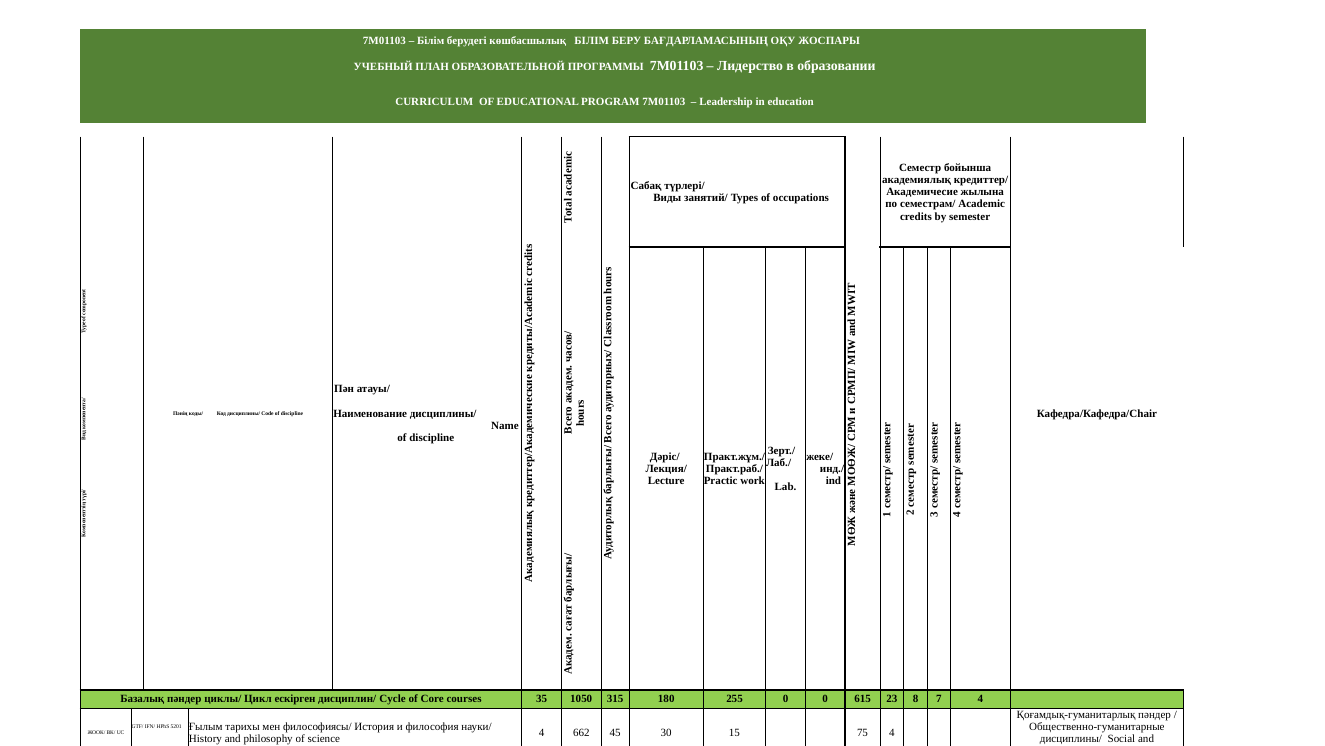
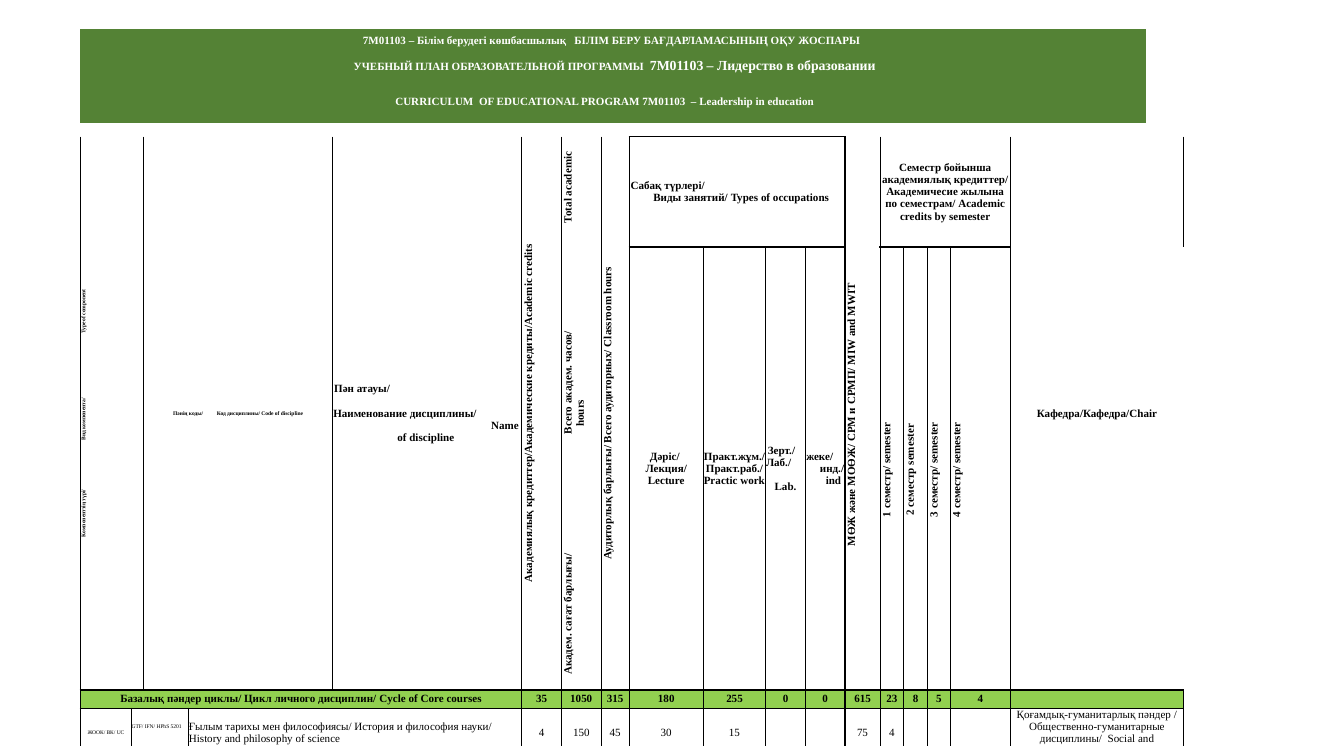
Цикл ескірген: ескірген -> личного
8 7: 7 -> 5
4 662: 662 -> 150
